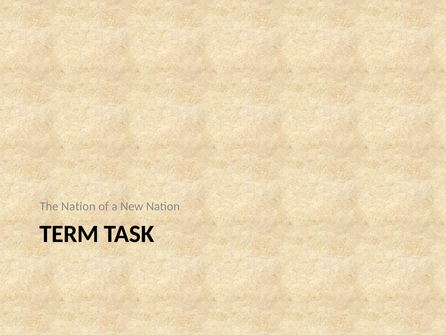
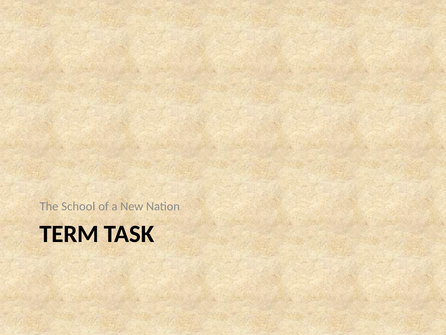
The Nation: Nation -> School
